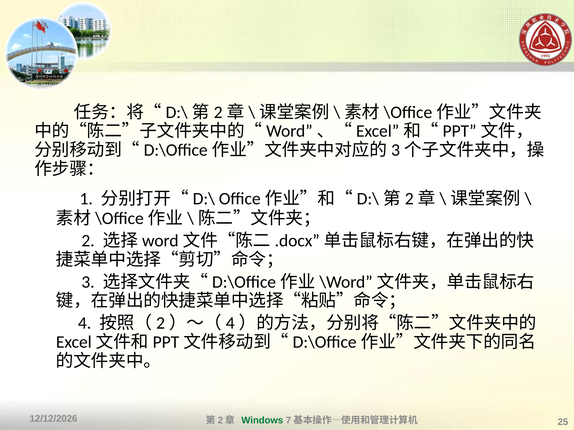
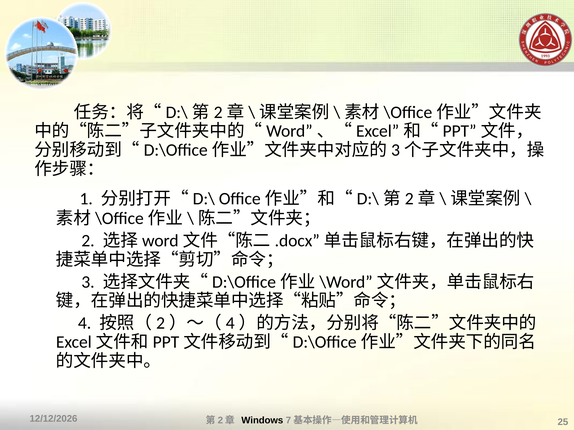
Windows colour: green -> black
